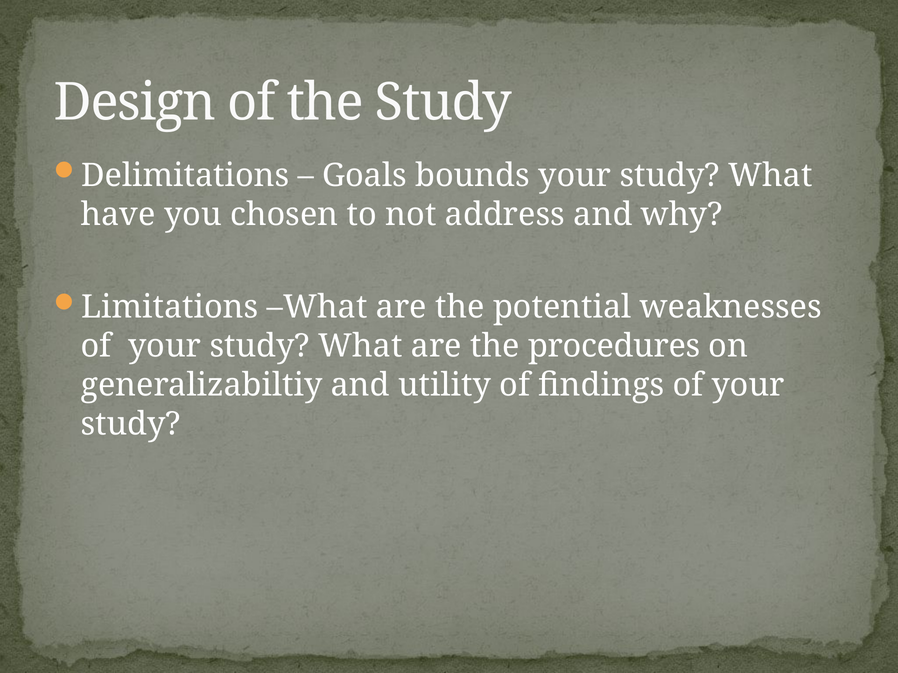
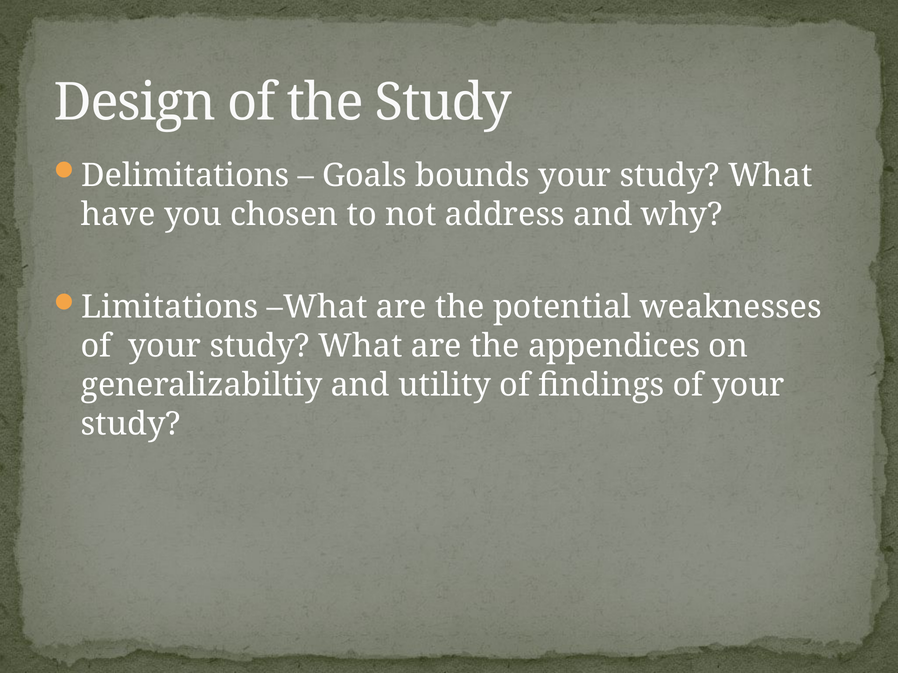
procedures: procedures -> appendices
